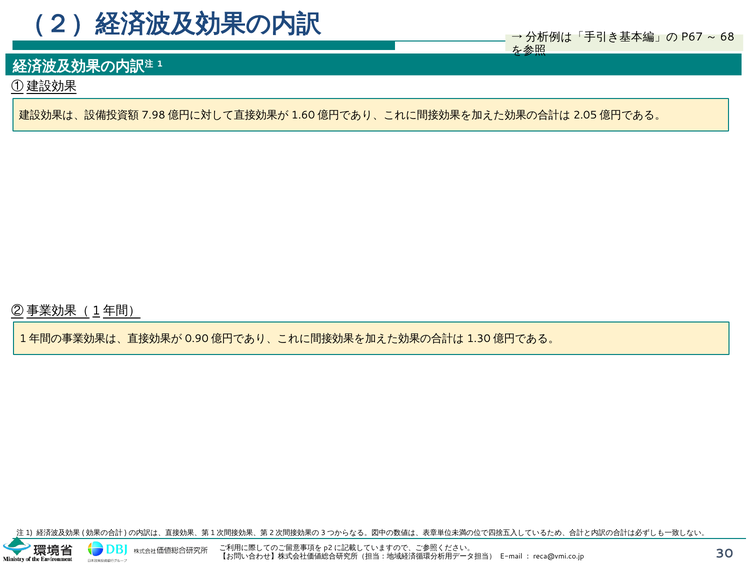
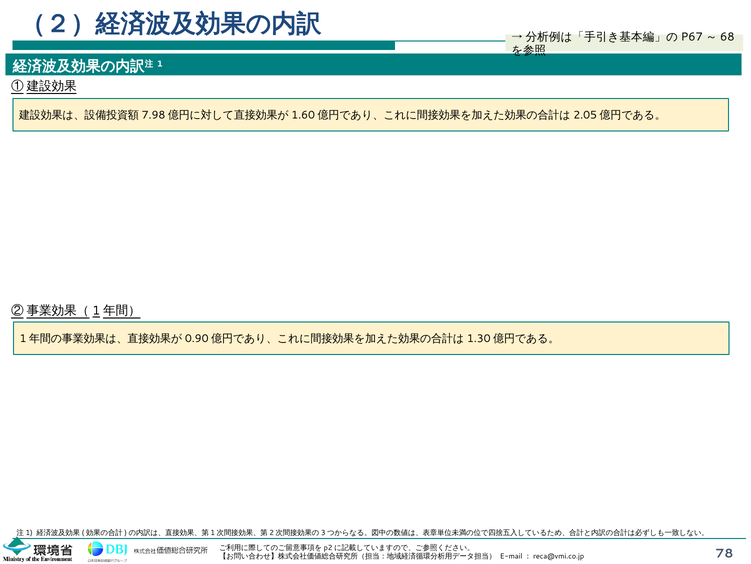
30: 30 -> 78
